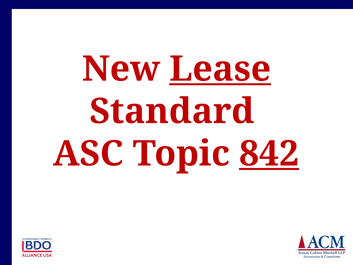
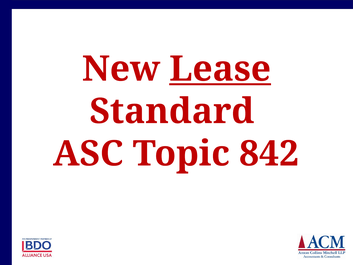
842 underline: present -> none
